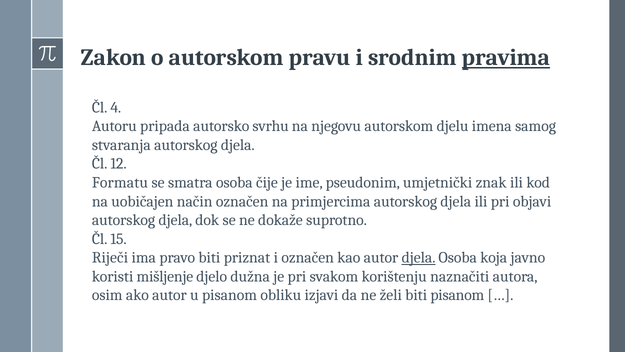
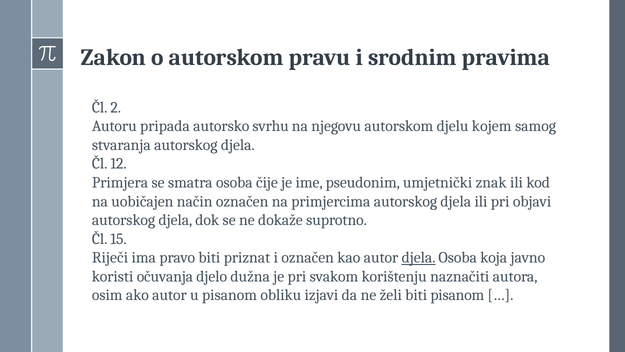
pravima underline: present -> none
4: 4 -> 2
imena: imena -> kojem
Formatu: Formatu -> Primjera
mišljenje: mišljenje -> očuvanja
